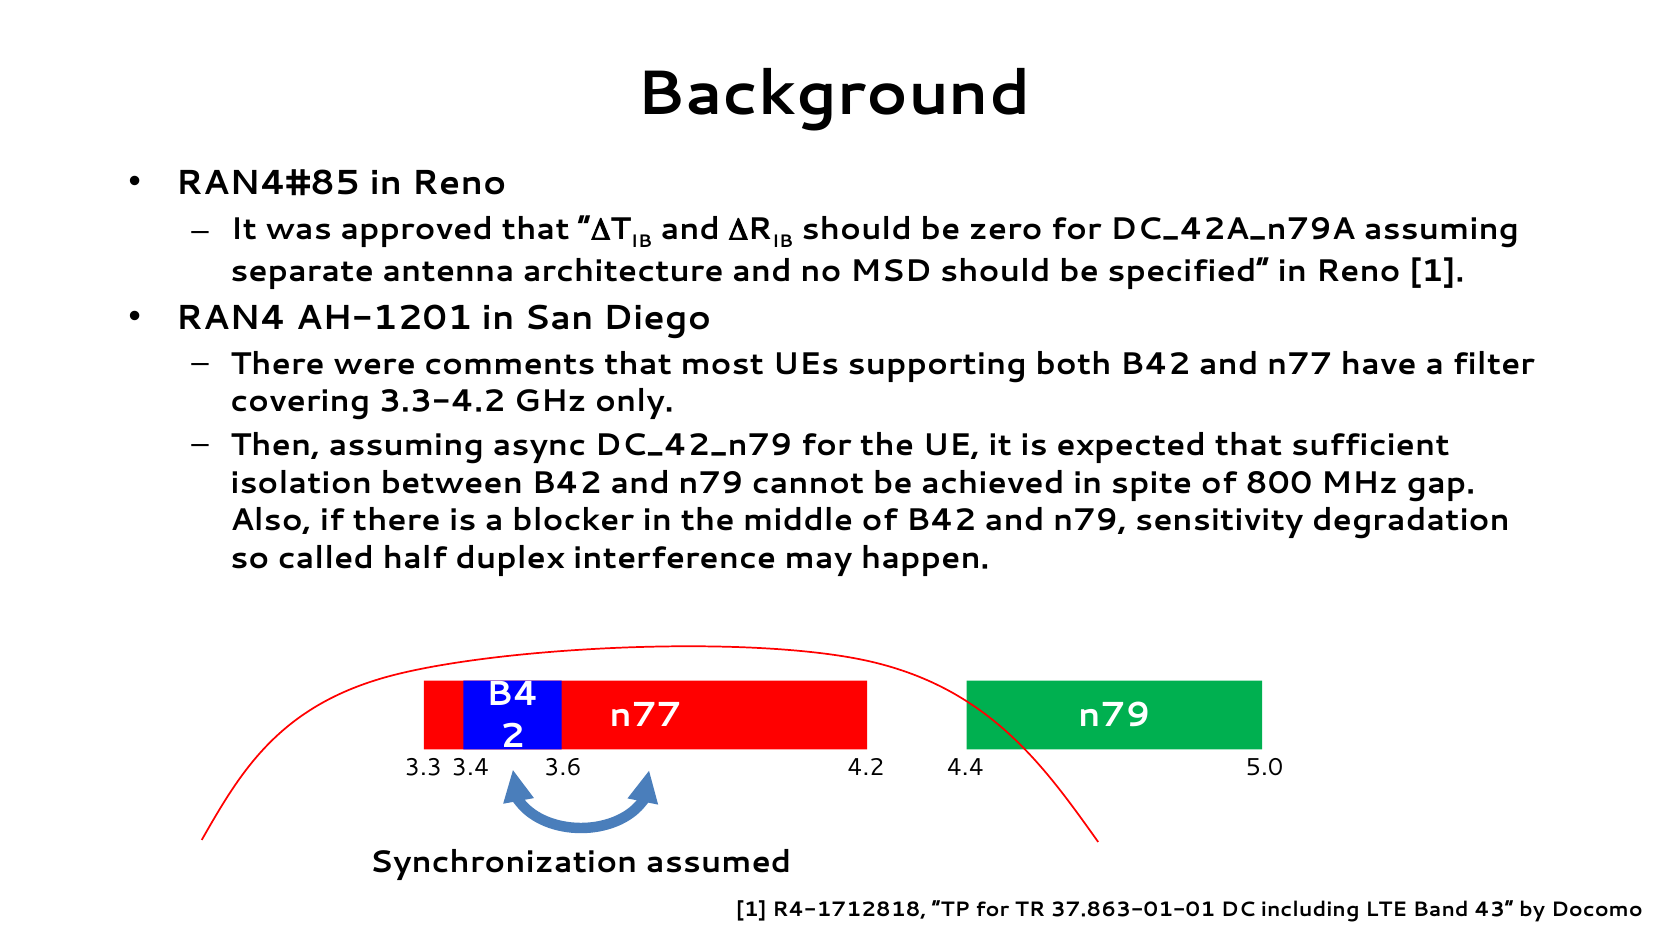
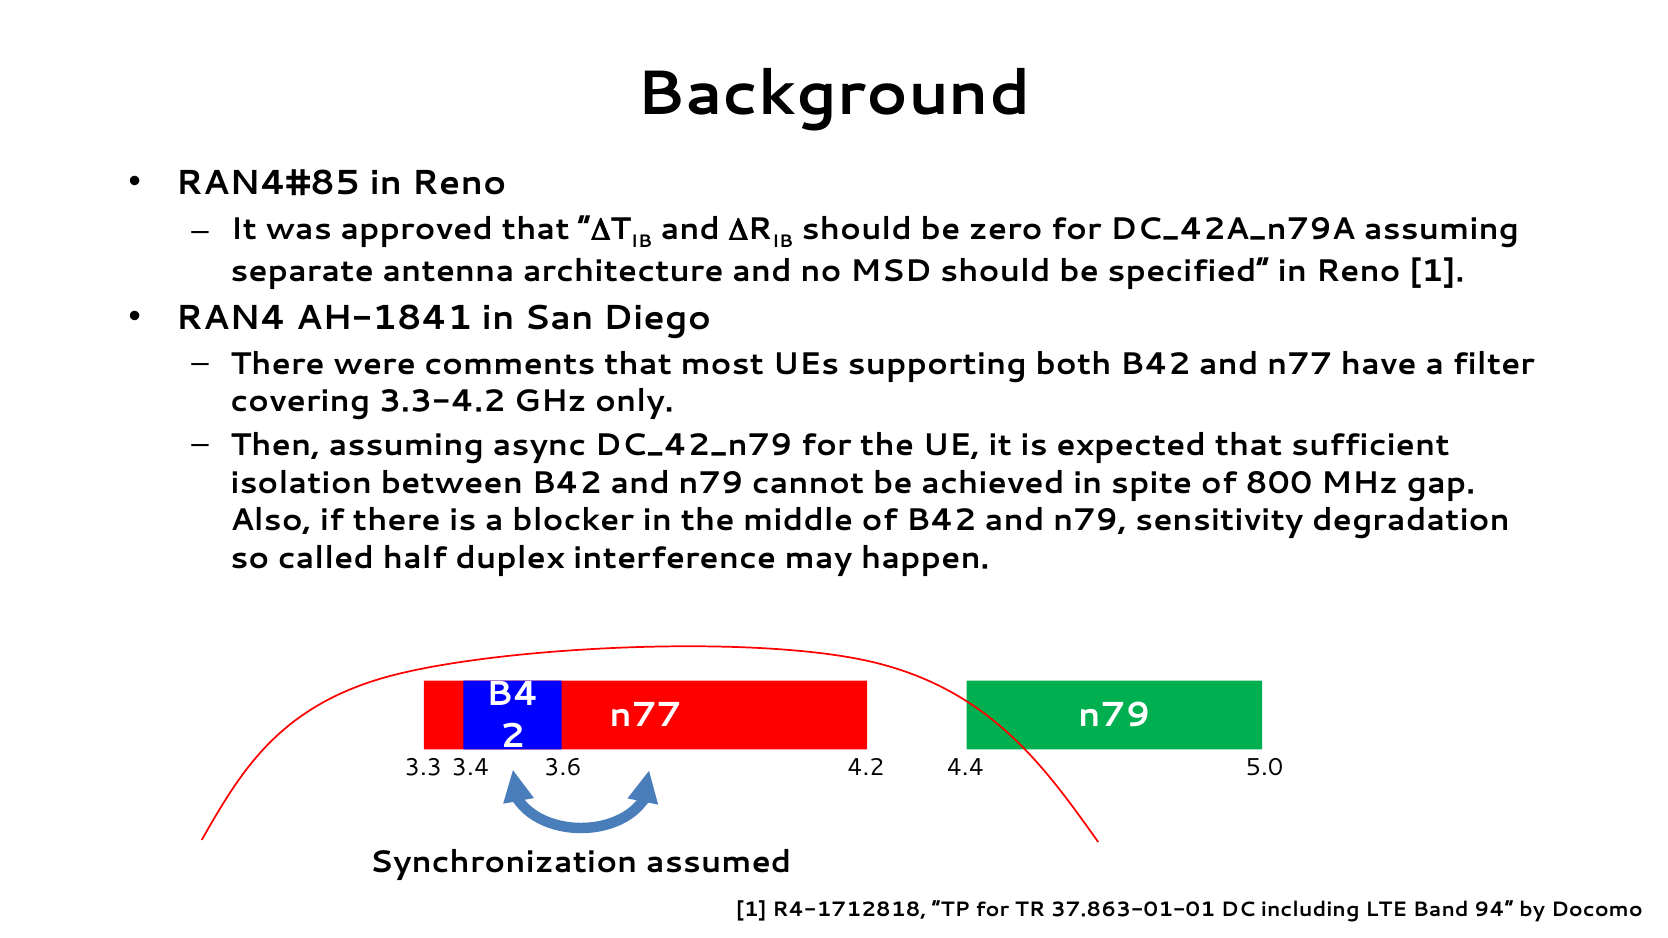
AH-1201: AH-1201 -> AH-1841
43: 43 -> 94
